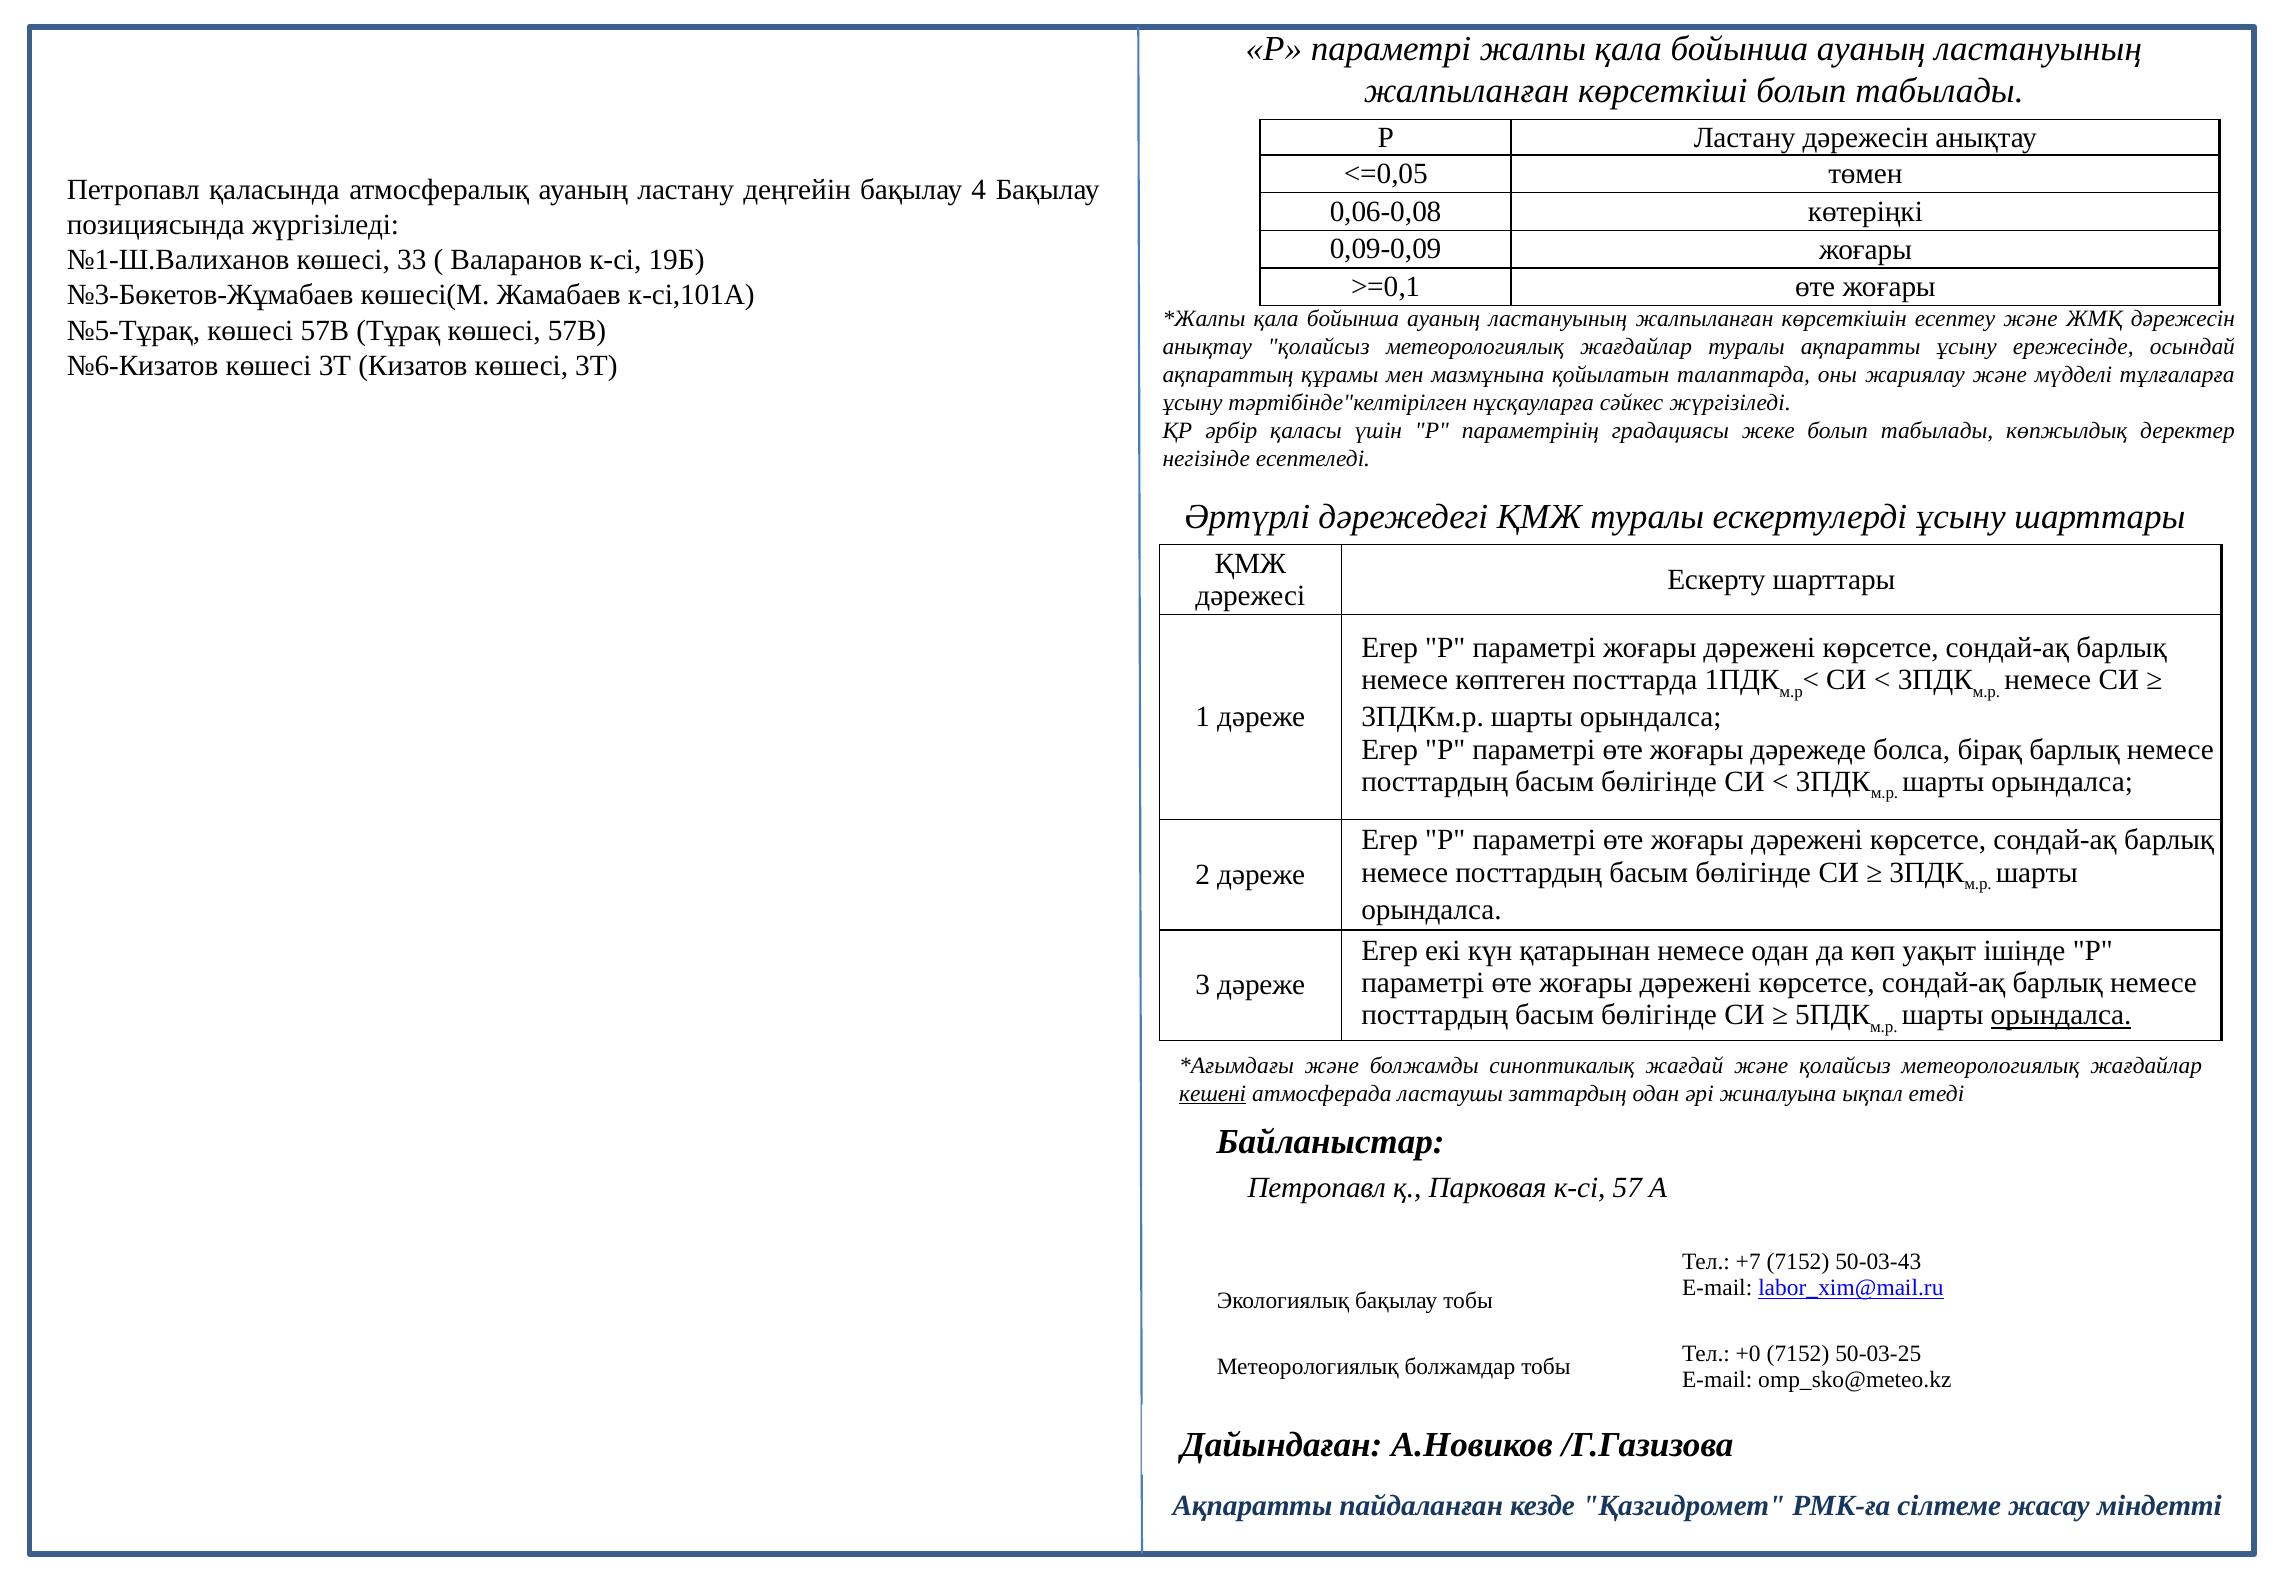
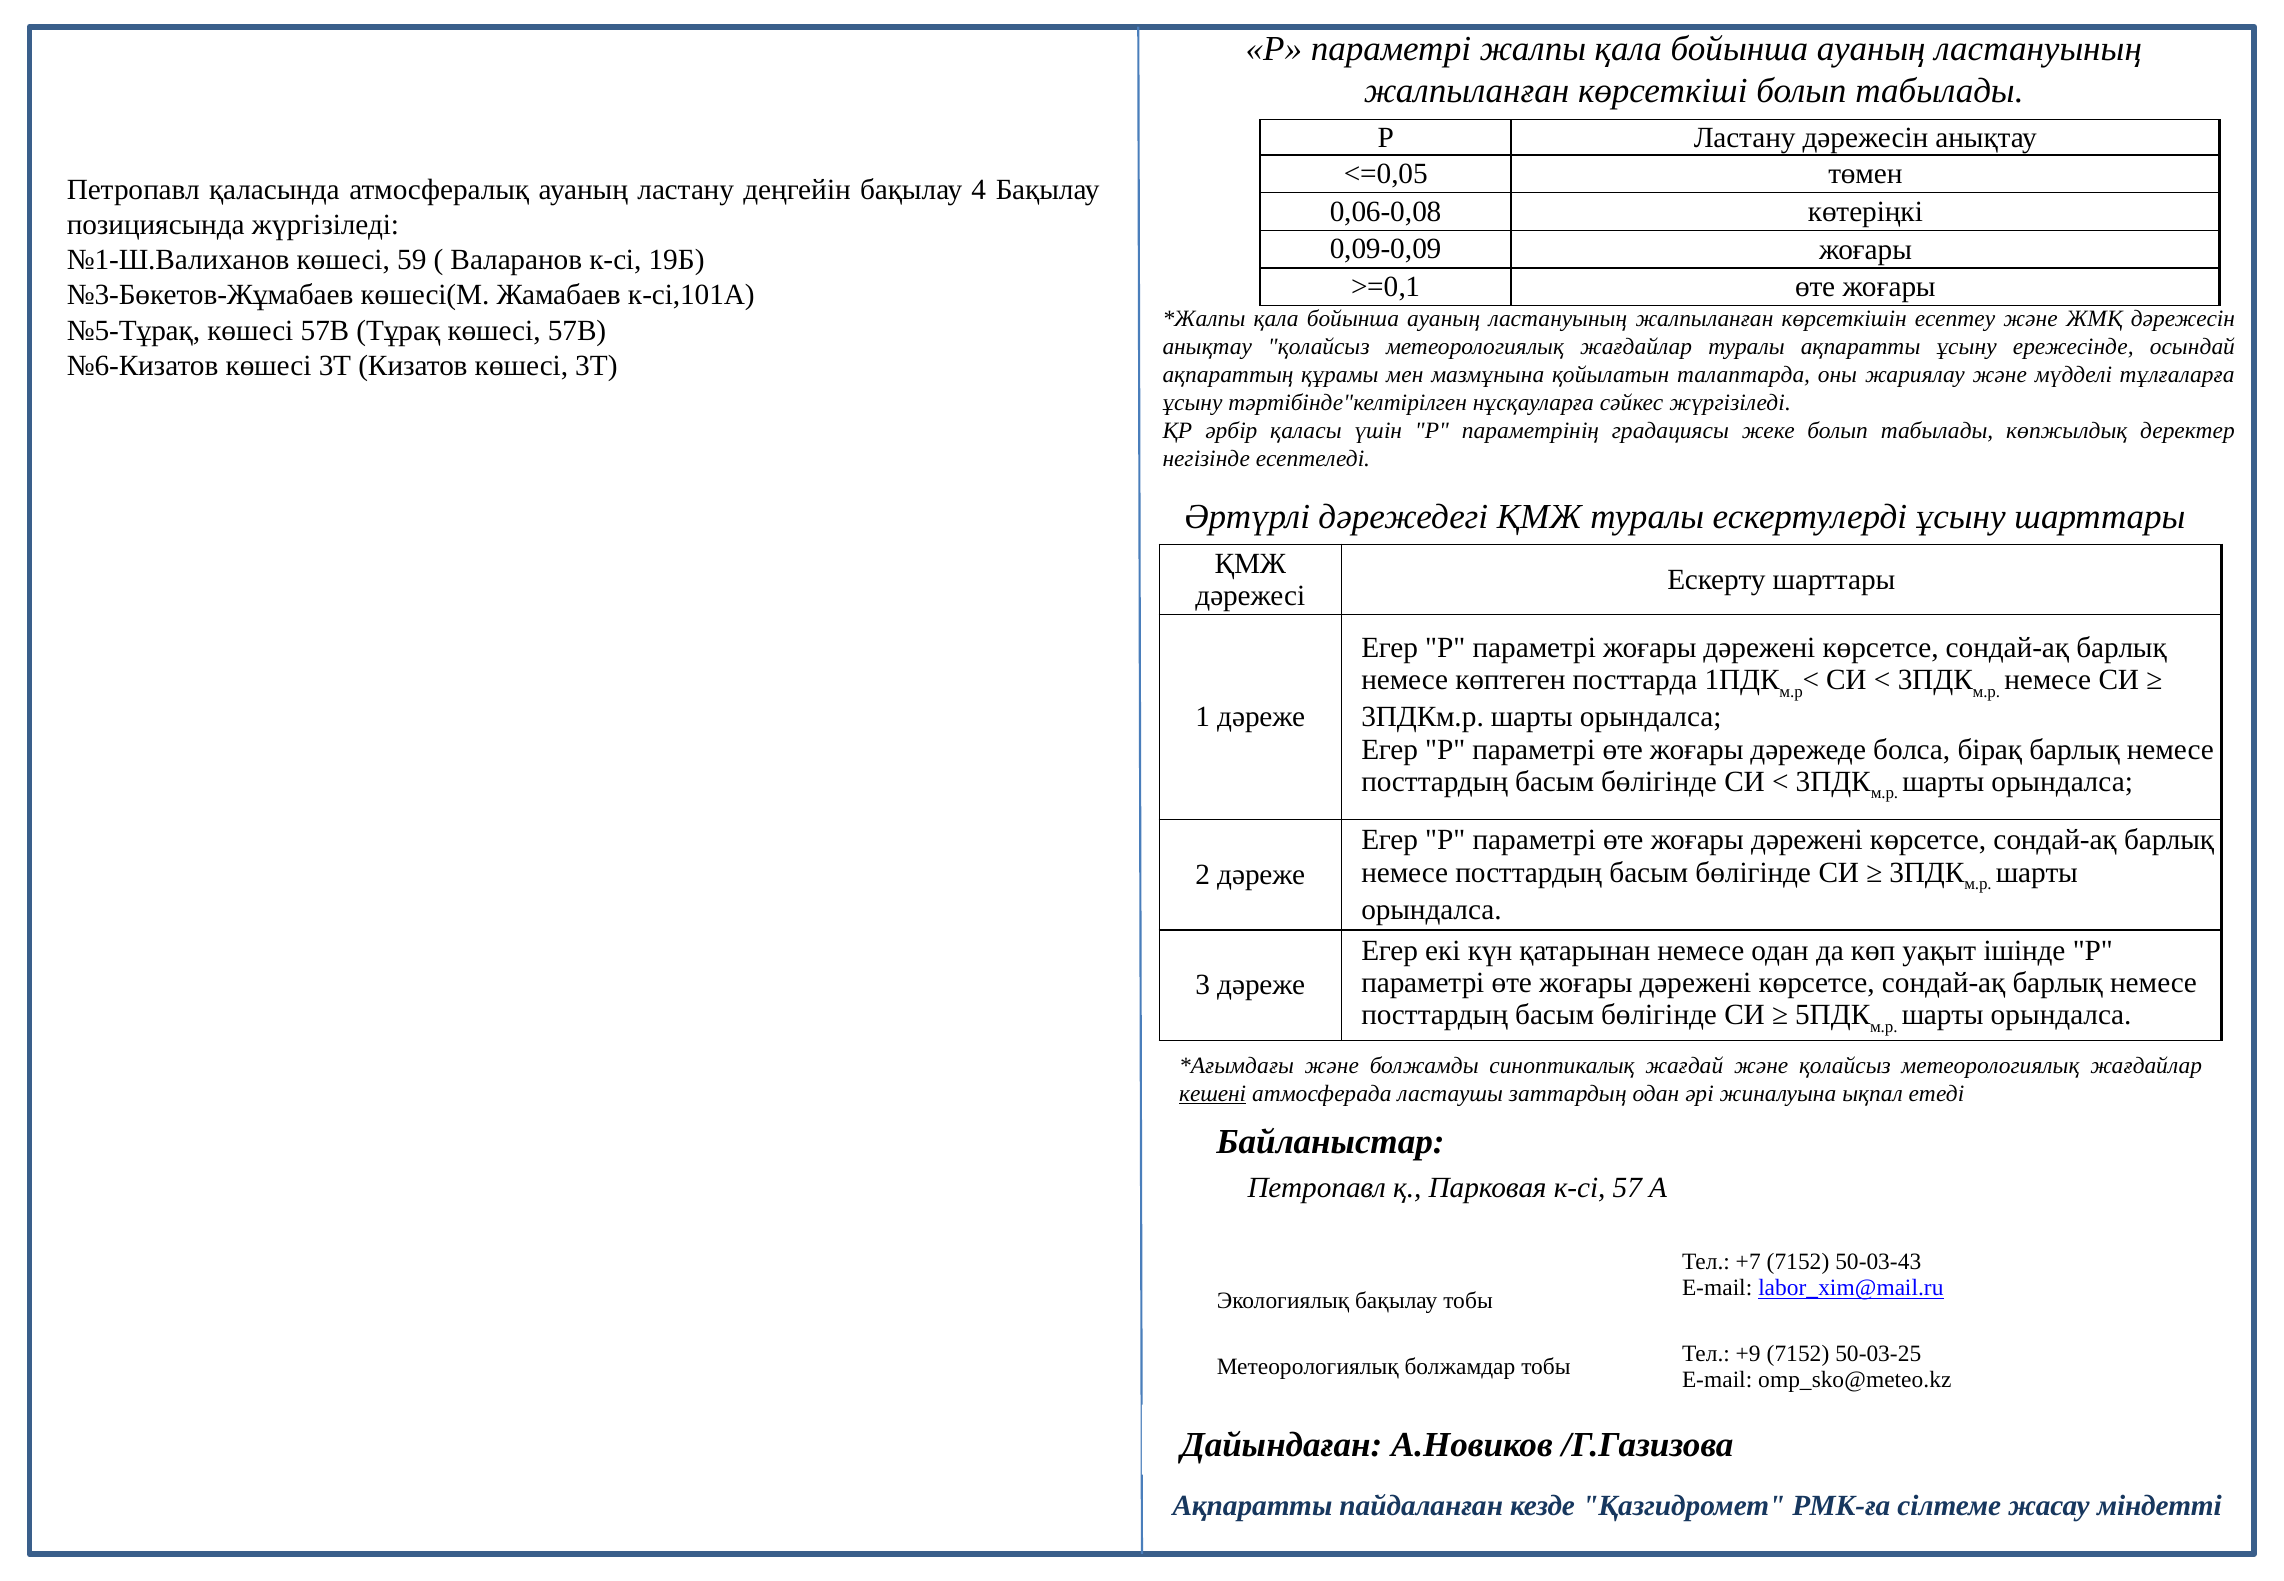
33: 33 -> 59
орындалса at (2061, 1015) underline: present -> none
+0: +0 -> +9
